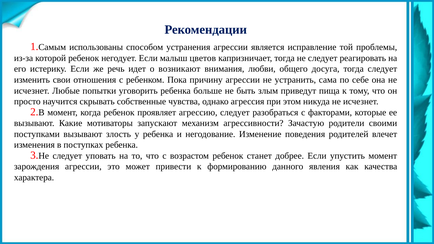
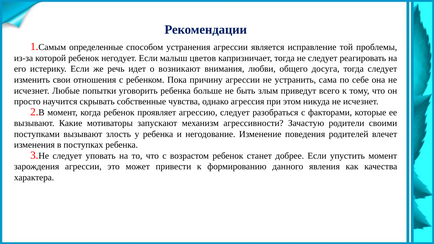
использованы: использованы -> определенные
пища: пища -> всего
